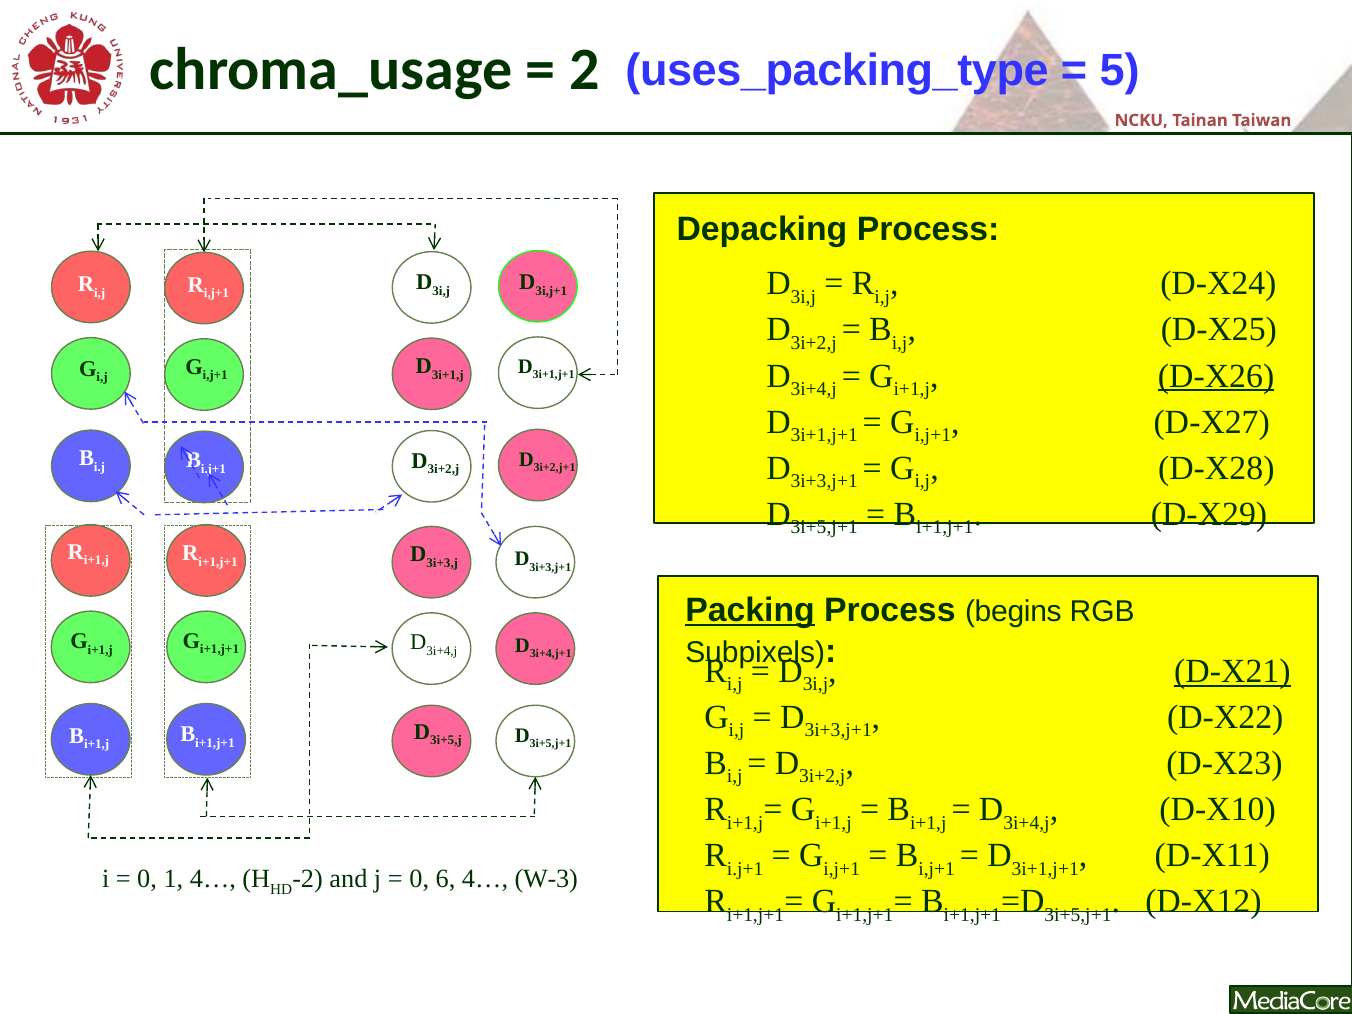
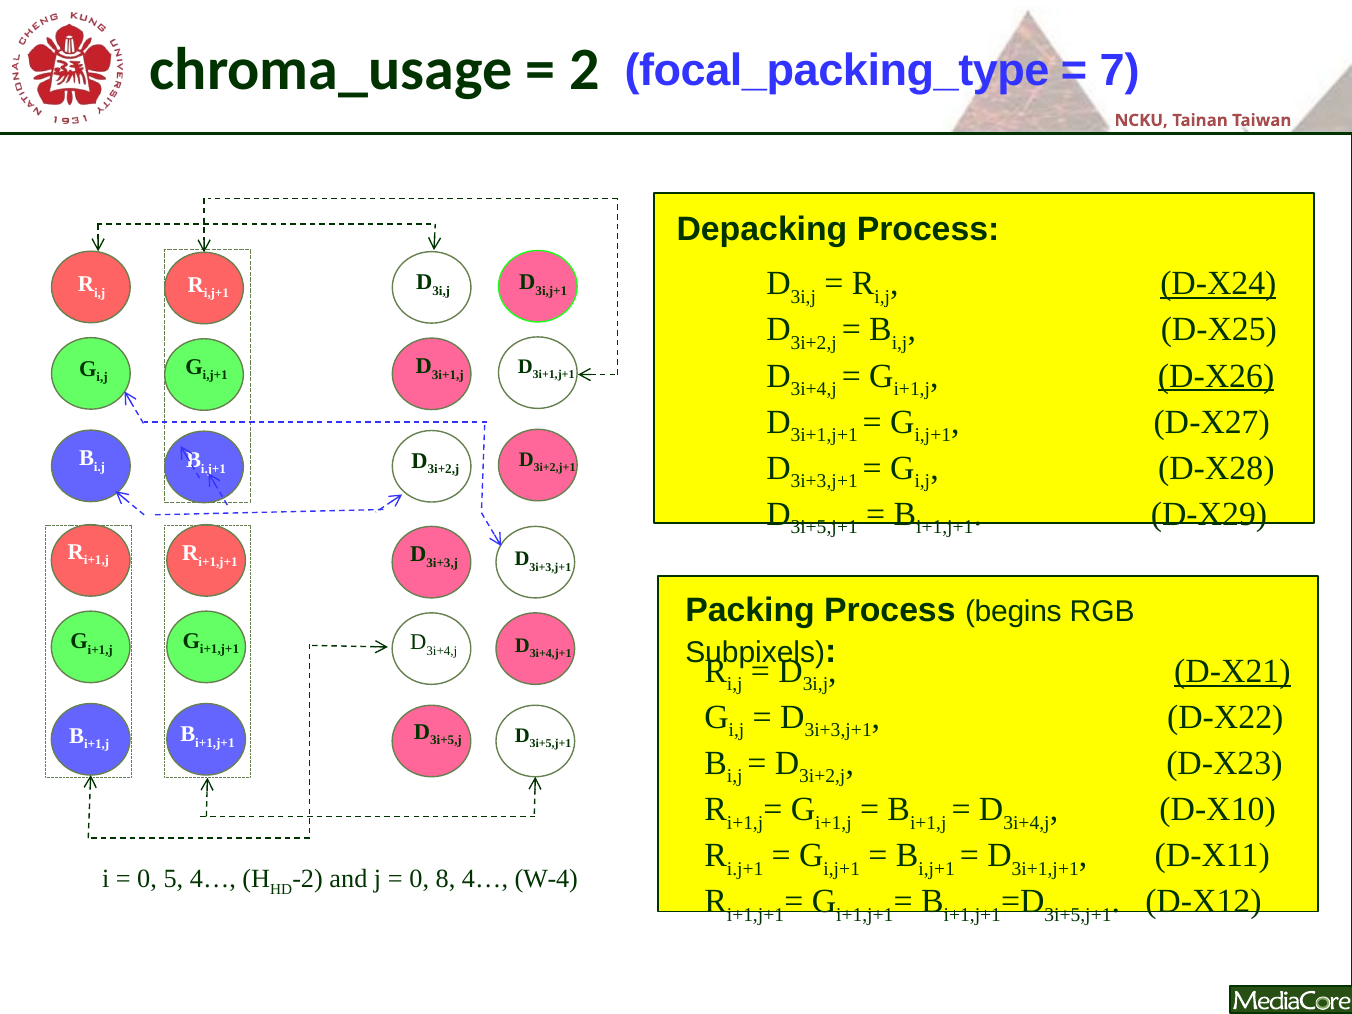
uses_packing_type: uses_packing_type -> focal_packing_type
5: 5 -> 7
D-X24 underline: none -> present
Packing underline: present -> none
1: 1 -> 5
6: 6 -> 8
W-3: W-3 -> W-4
